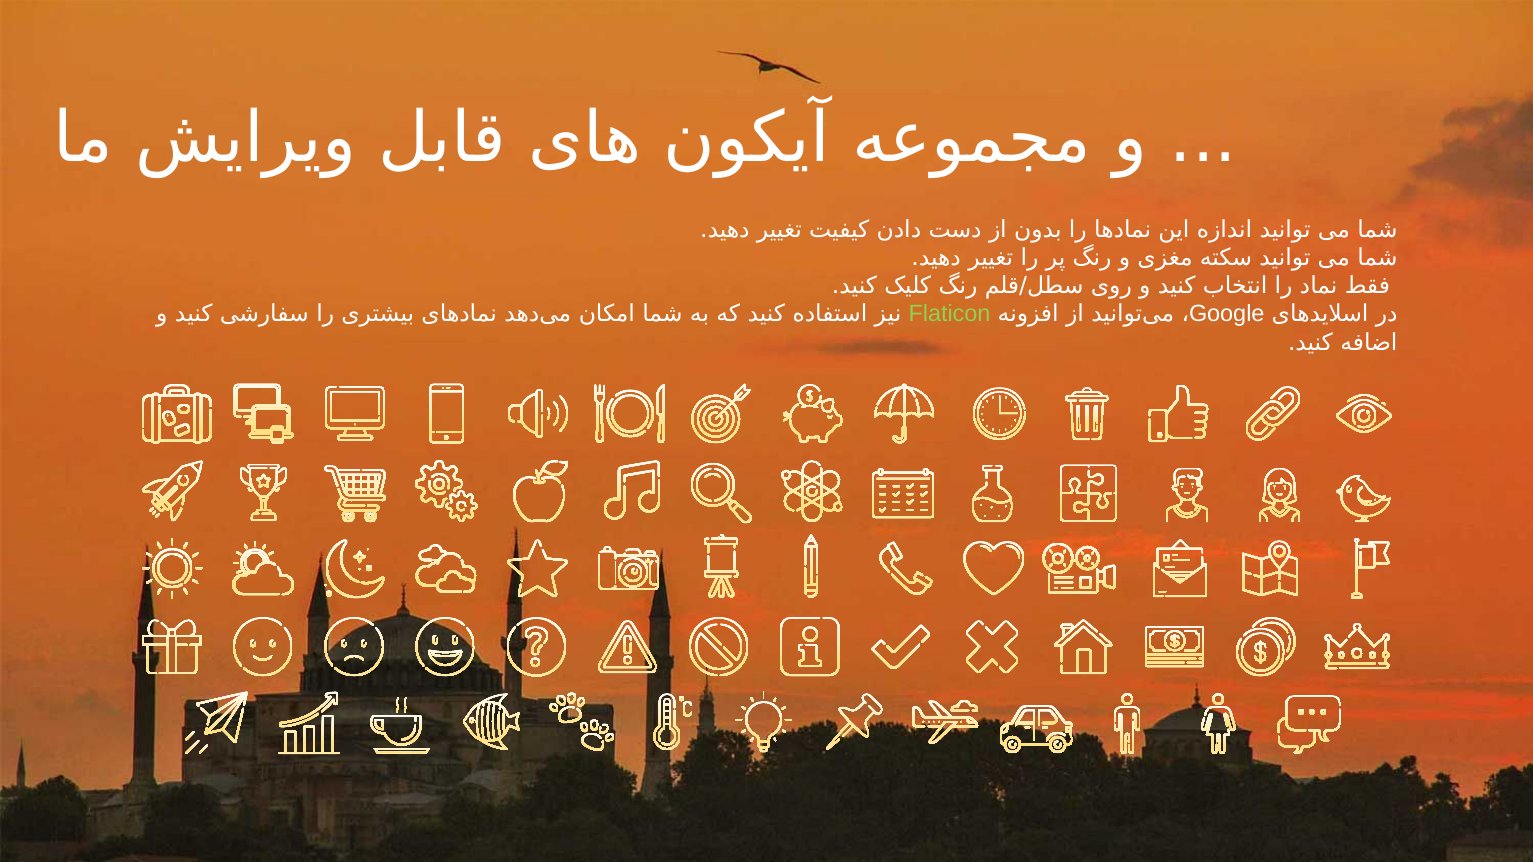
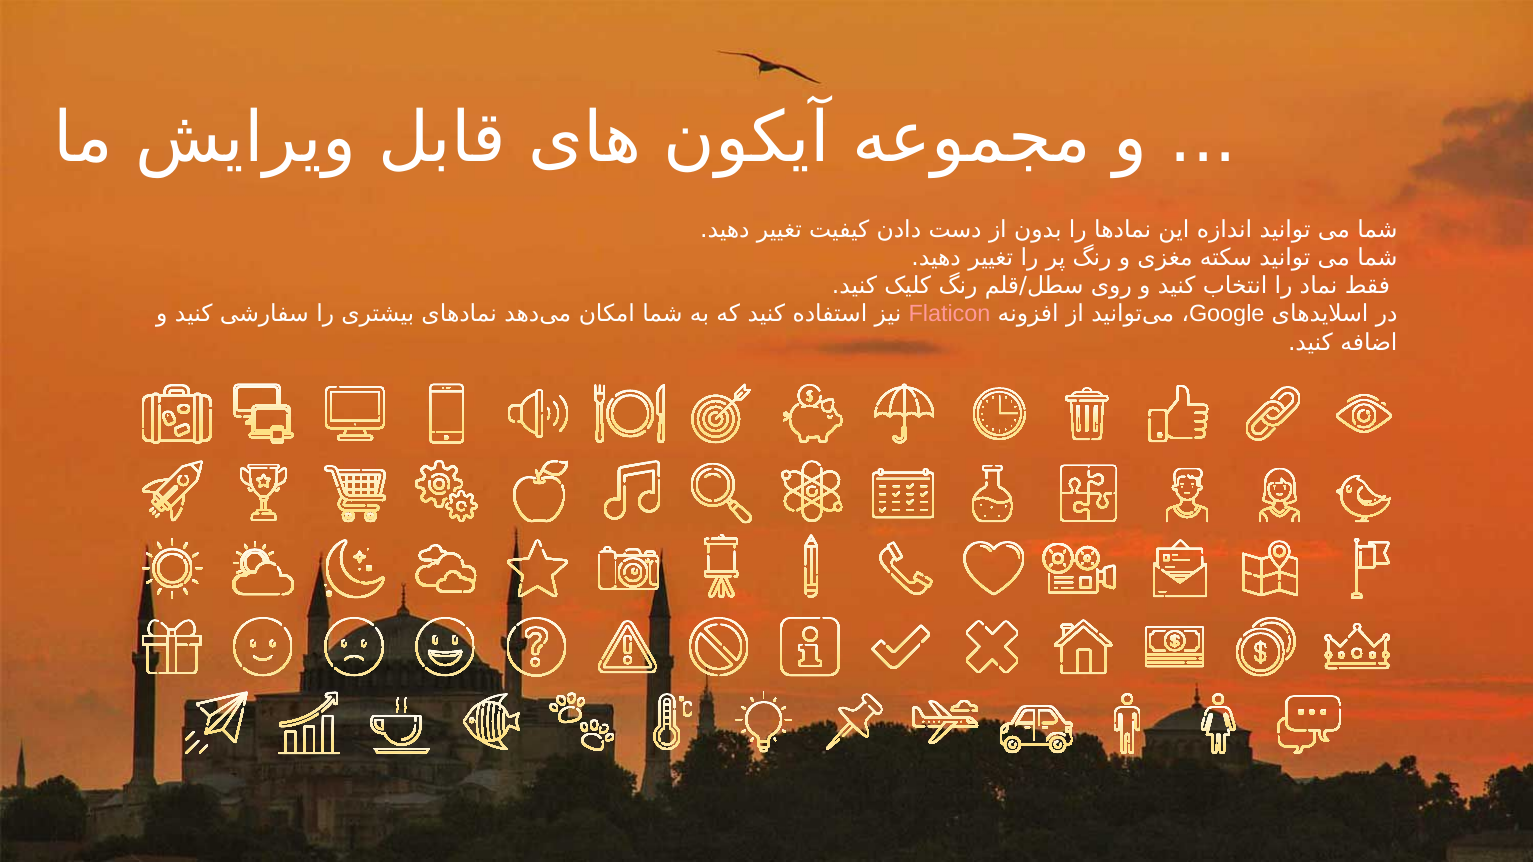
Flaticon colour: light green -> pink
